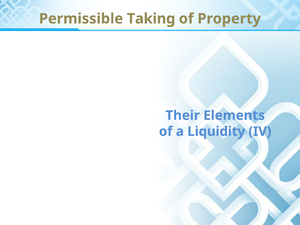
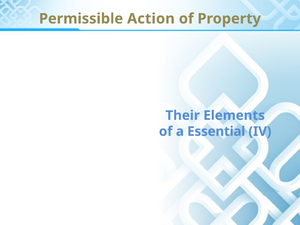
Taking: Taking -> Action
Liquidity: Liquidity -> Essential
